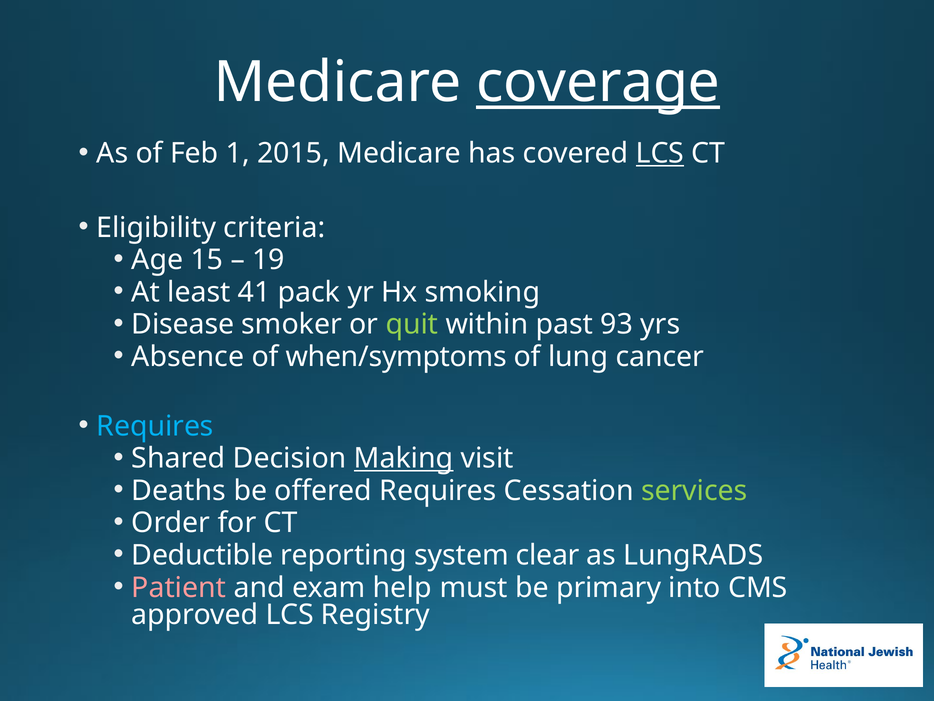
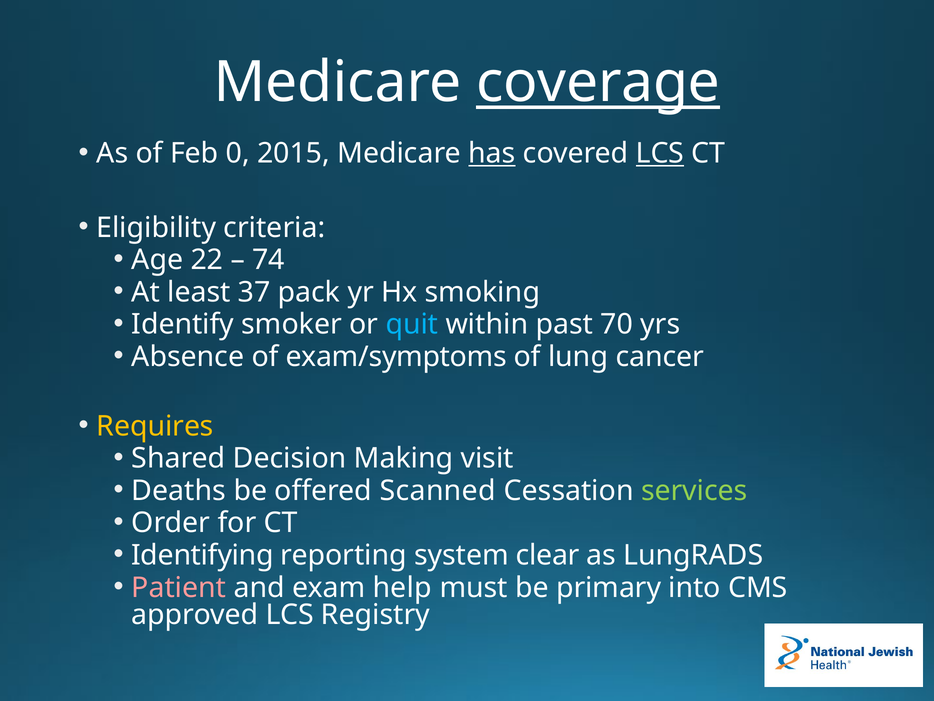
1: 1 -> 0
has underline: none -> present
15: 15 -> 22
19: 19 -> 74
41: 41 -> 37
Disease: Disease -> Identify
quit colour: light green -> light blue
93: 93 -> 70
when/symptoms: when/symptoms -> exam/symptoms
Requires at (155, 426) colour: light blue -> yellow
Making underline: present -> none
offered Requires: Requires -> Scanned
Deductible: Deductible -> Identifying
